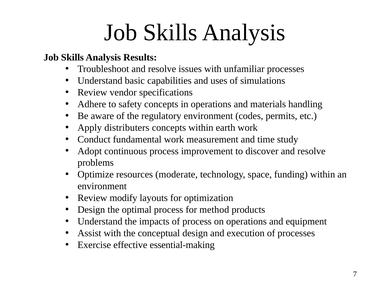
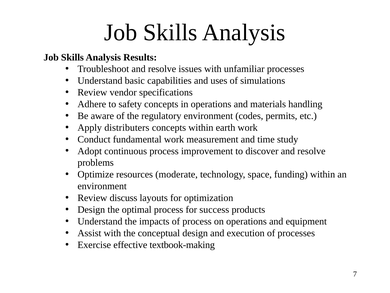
modify: modify -> discuss
method: method -> success
essential-making: essential-making -> textbook-making
